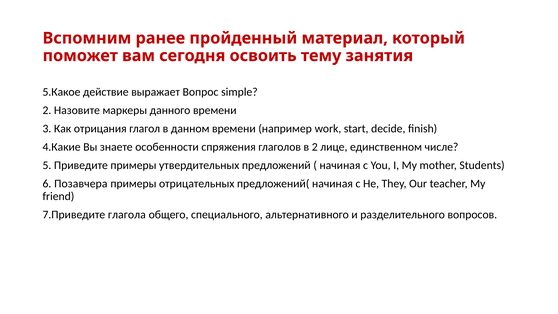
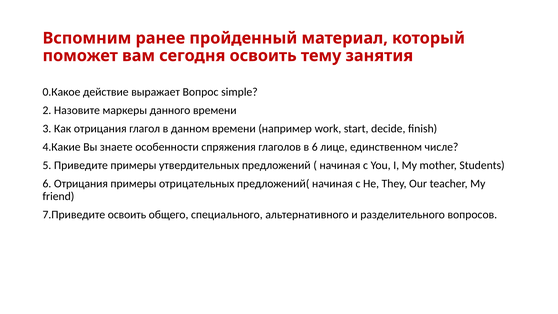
5.Какое: 5.Какое -> 0.Какое
в 2: 2 -> 6
6 Позавчера: Позавчера -> Отрицания
7.Приведите глагола: глагола -> освоить
